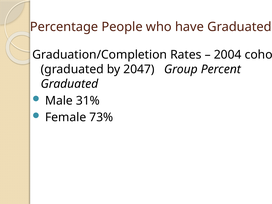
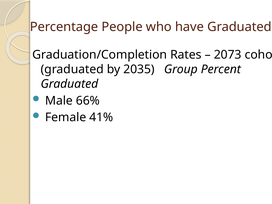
2004: 2004 -> 2073
2047: 2047 -> 2035
31%: 31% -> 66%
73%: 73% -> 41%
